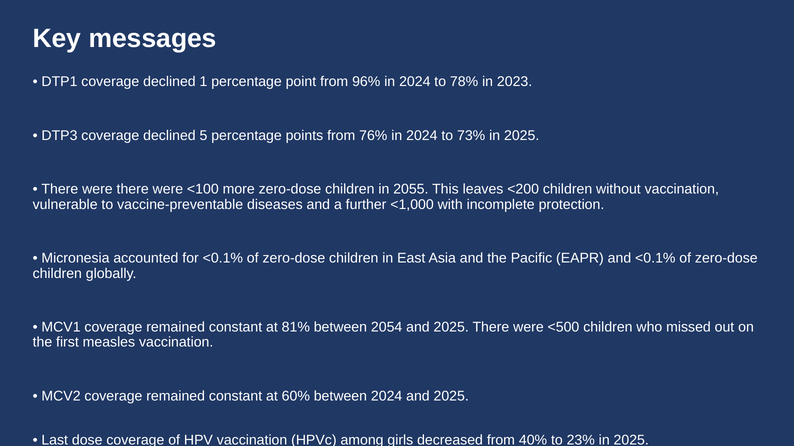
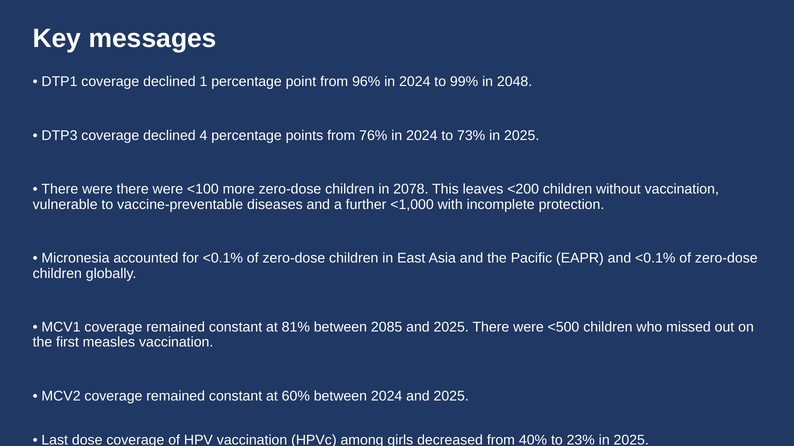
78%: 78% -> 99%
2023: 2023 -> 2048
5: 5 -> 4
2055: 2055 -> 2078
2054: 2054 -> 2085
